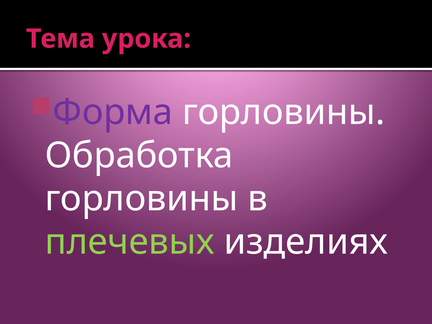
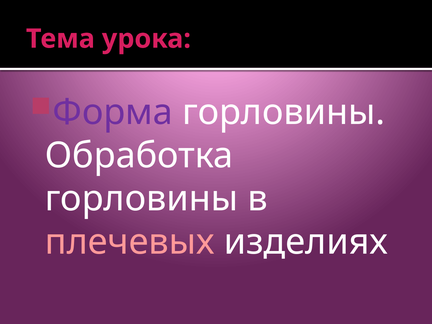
плечевых colour: light green -> pink
